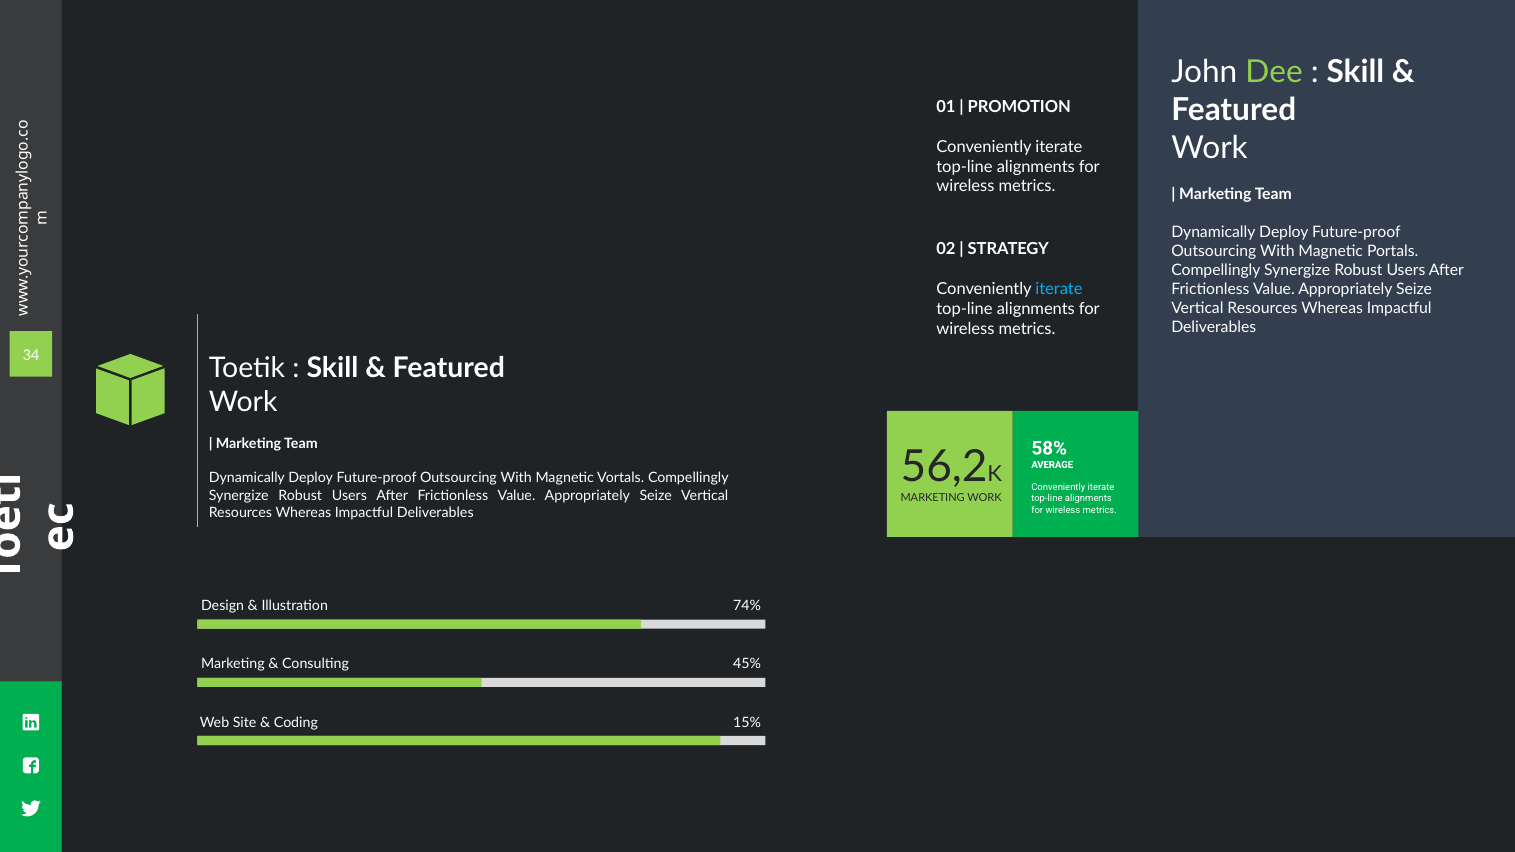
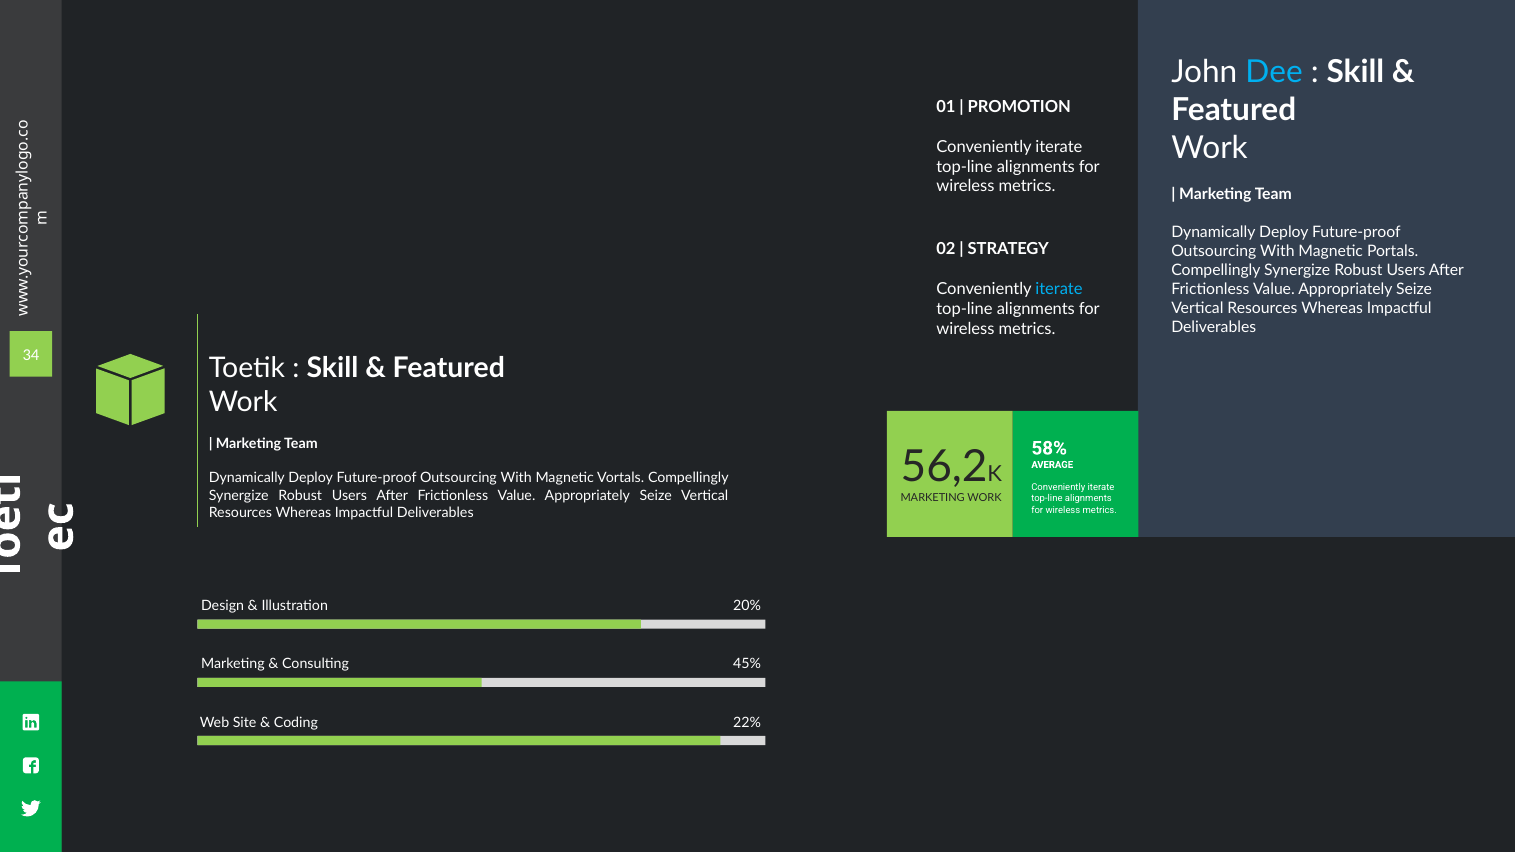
Dee colour: light green -> light blue
74%: 74% -> 20%
15%: 15% -> 22%
